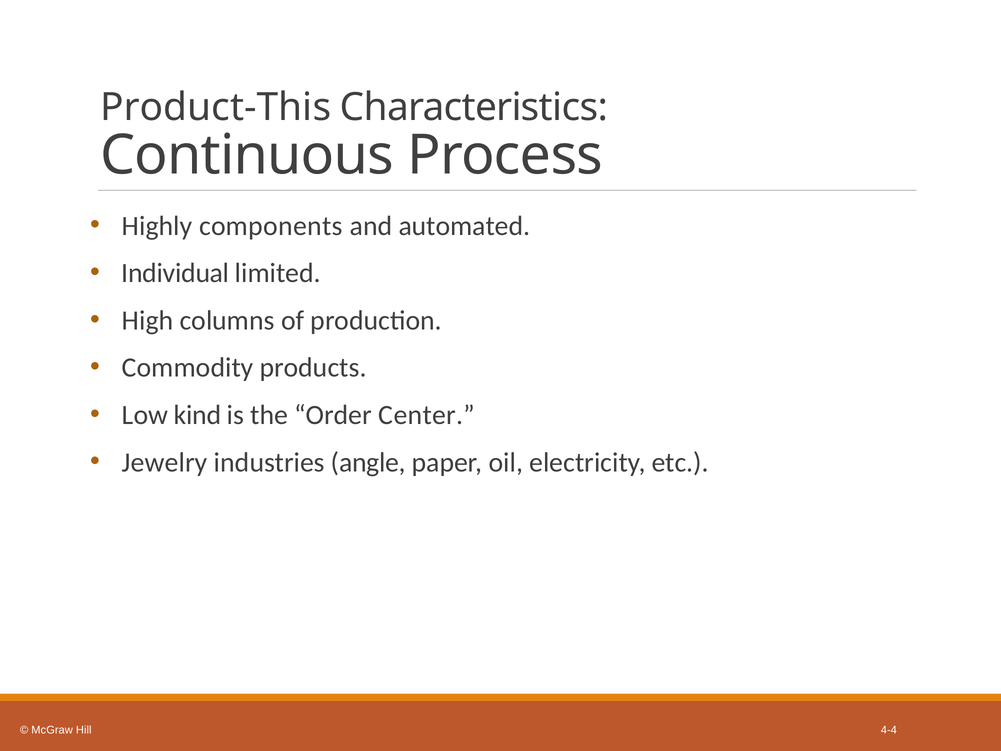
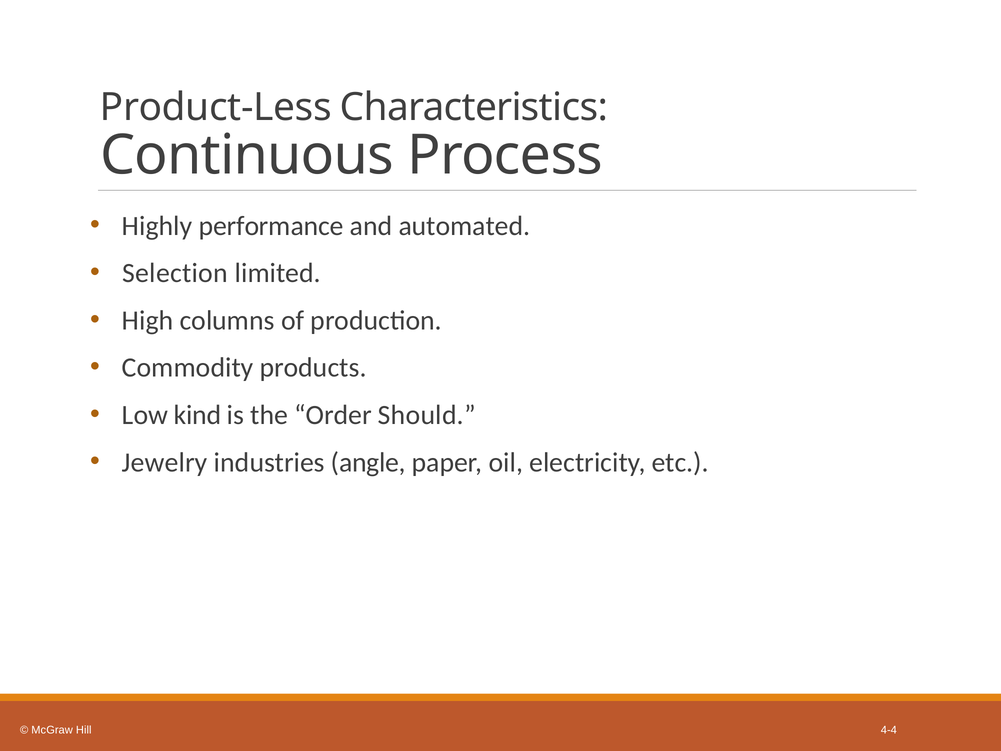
Product-This: Product-This -> Product-Less
components: components -> performance
Individual: Individual -> Selection
Center: Center -> Should
